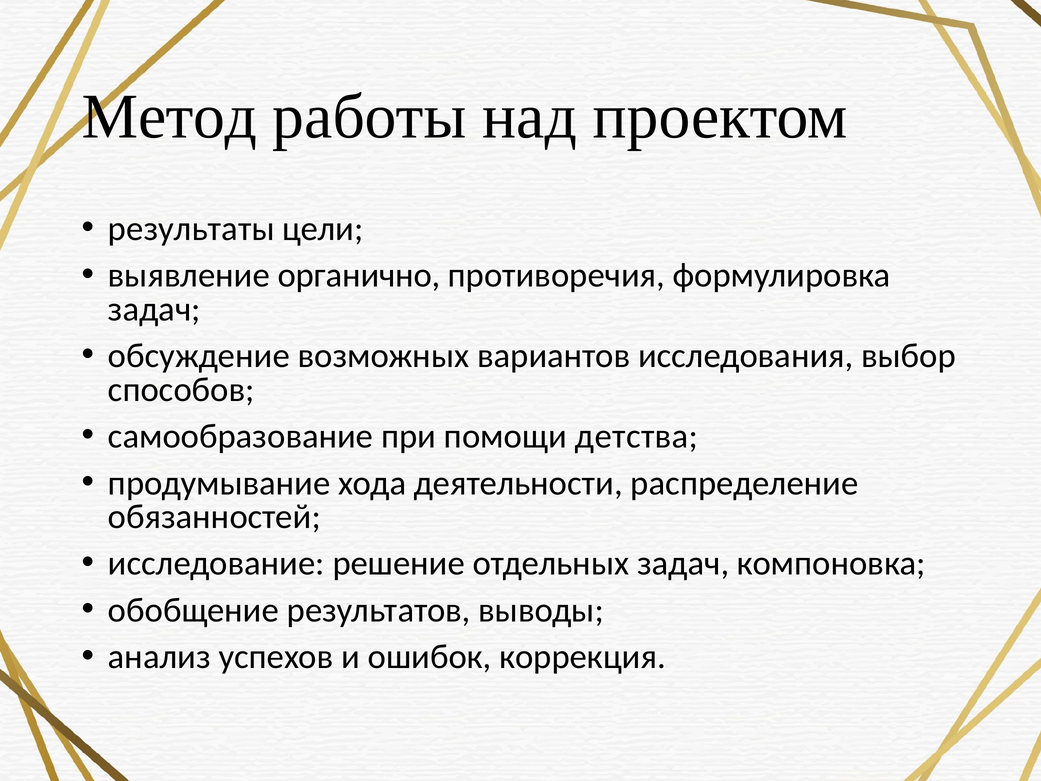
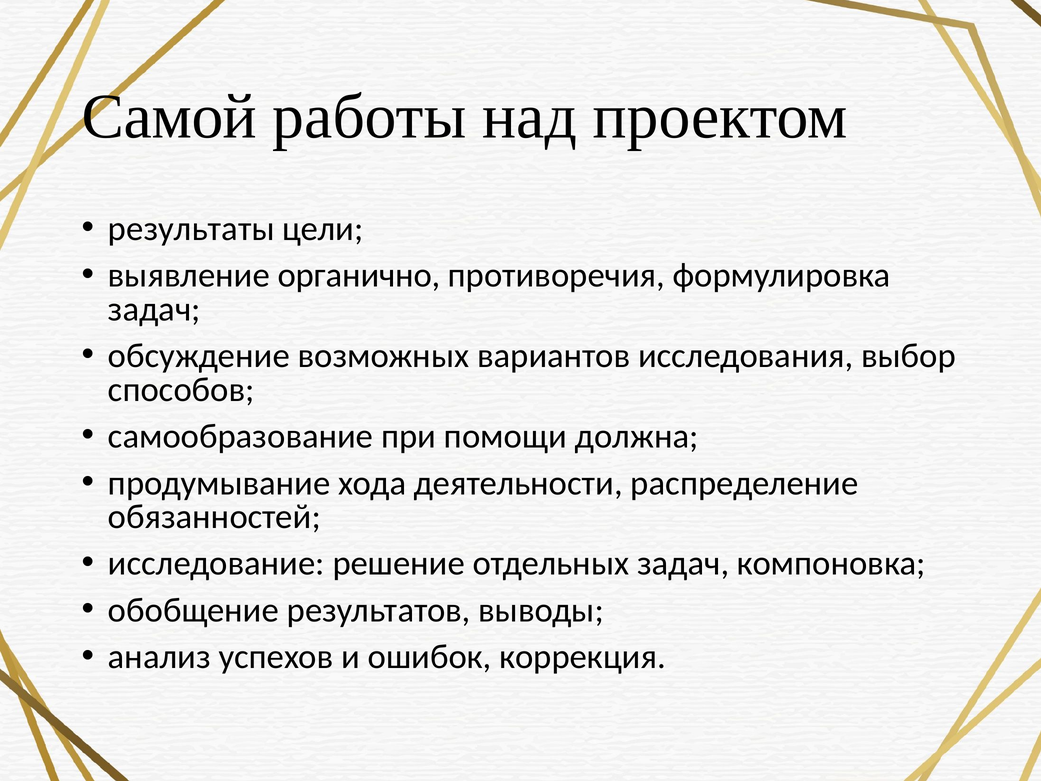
Метод: Метод -> Самой
детства: детства -> должна
